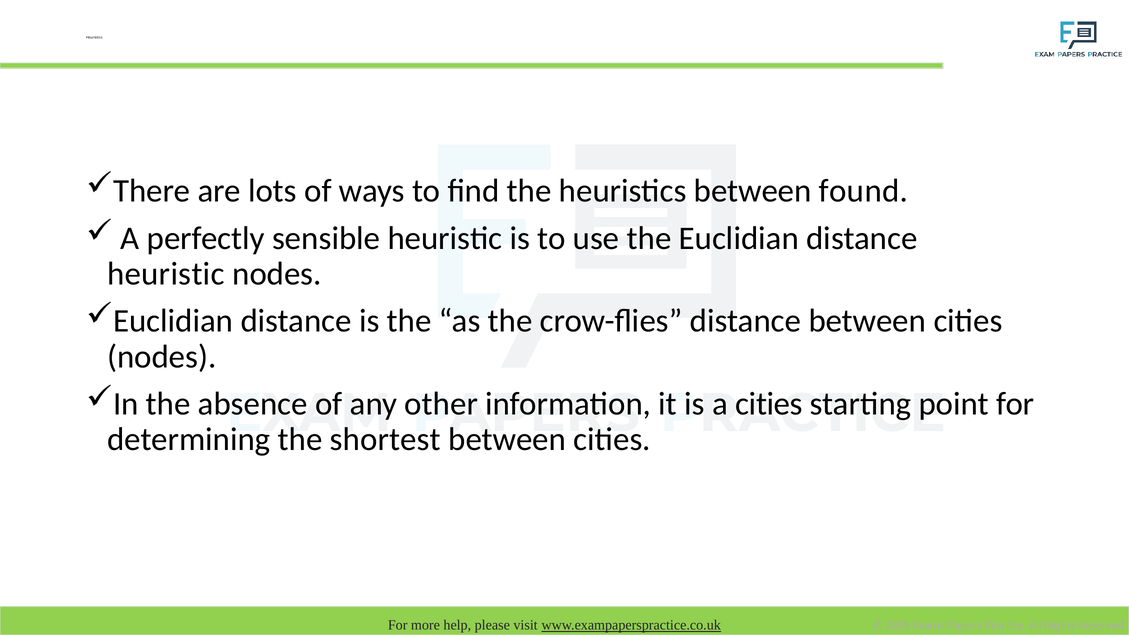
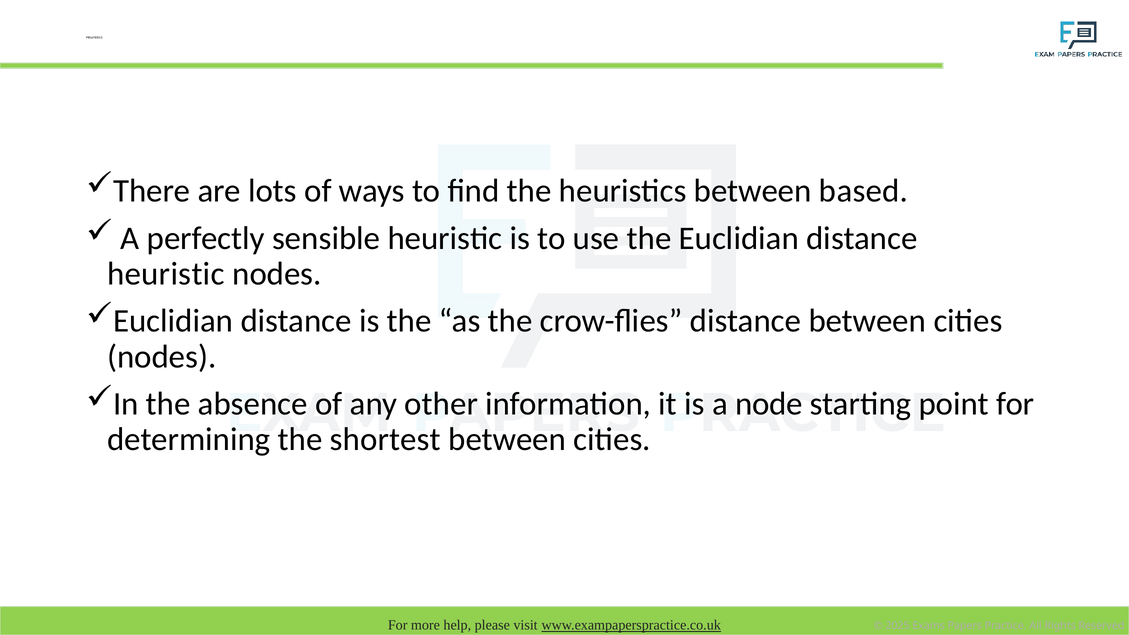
found: found -> based
a cities: cities -> node
